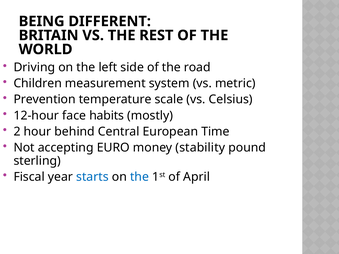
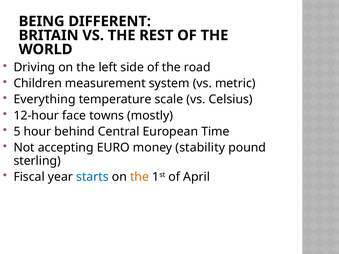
Prevention: Prevention -> Everything
habits: habits -> towns
2: 2 -> 5
the at (139, 177) colour: blue -> orange
